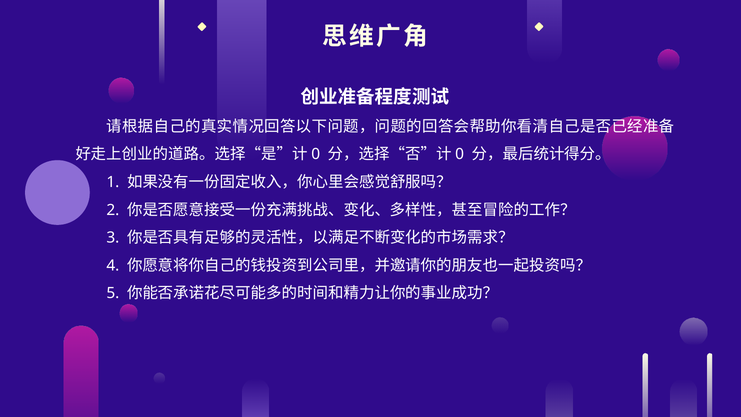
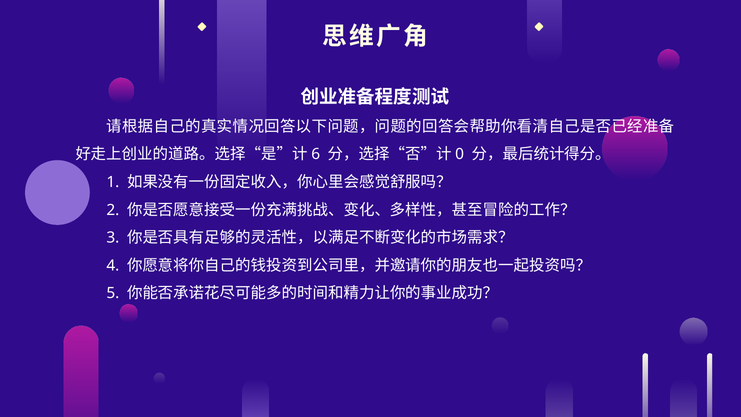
0 at (316, 154): 0 -> 6
